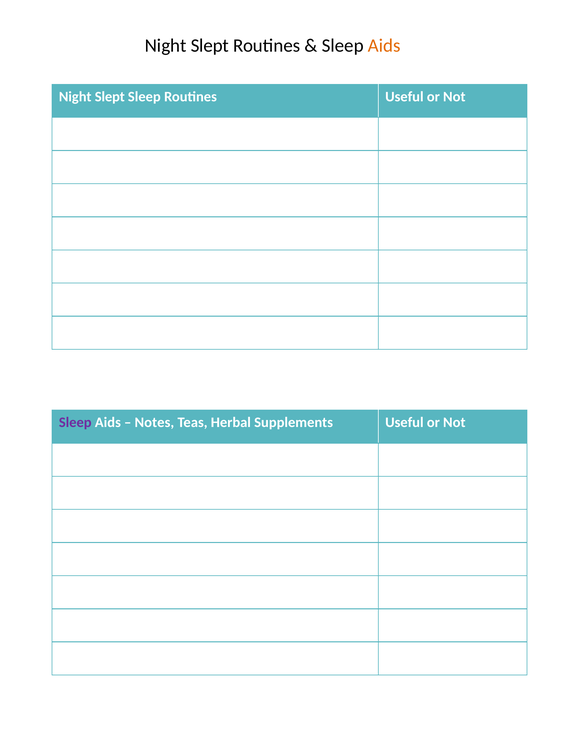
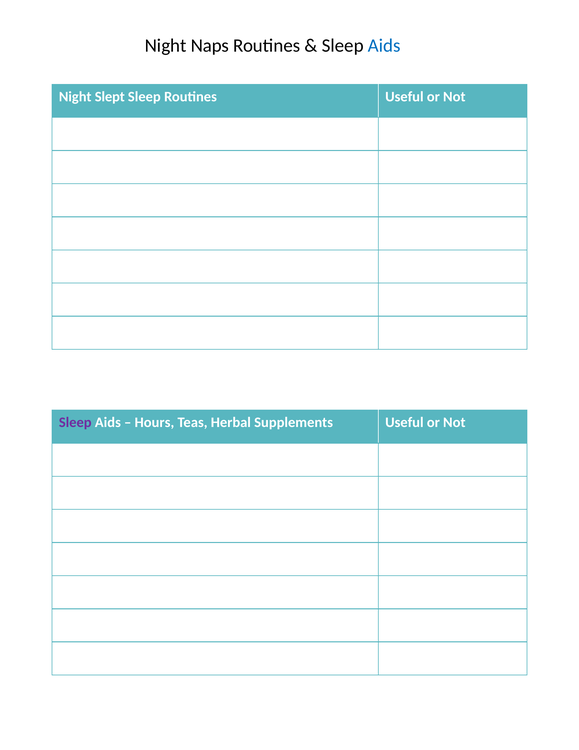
Slept at (210, 45): Slept -> Naps
Aids at (384, 45) colour: orange -> blue
Notes: Notes -> Hours
